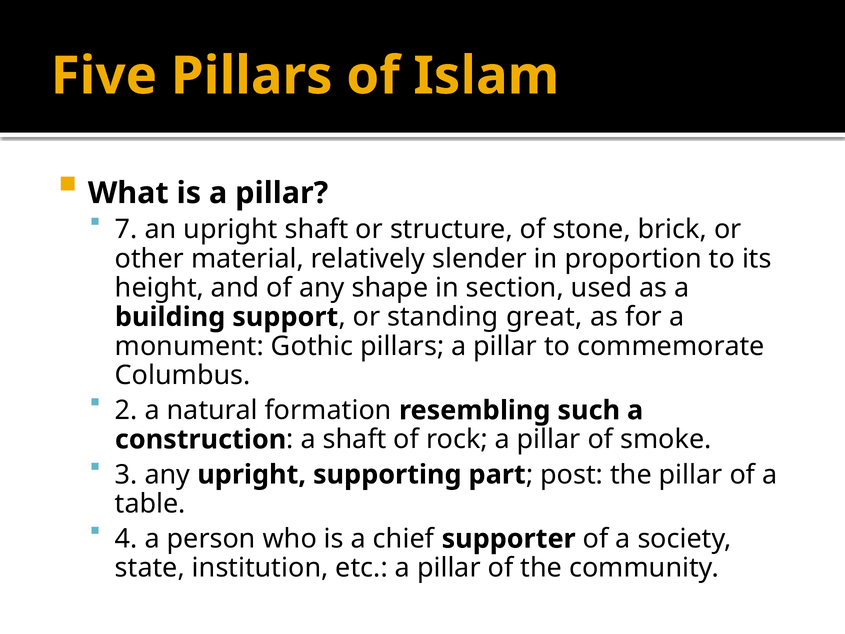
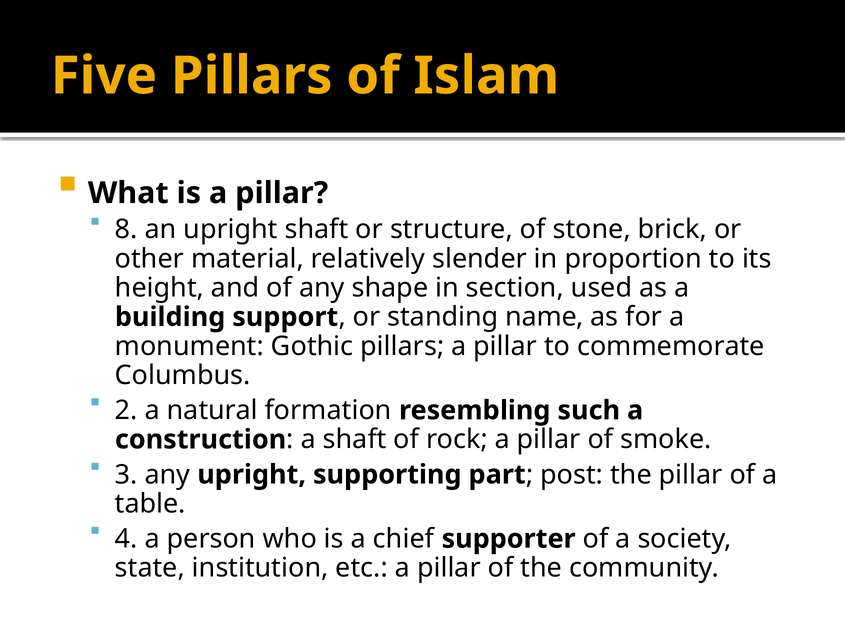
7: 7 -> 8
great: great -> name
